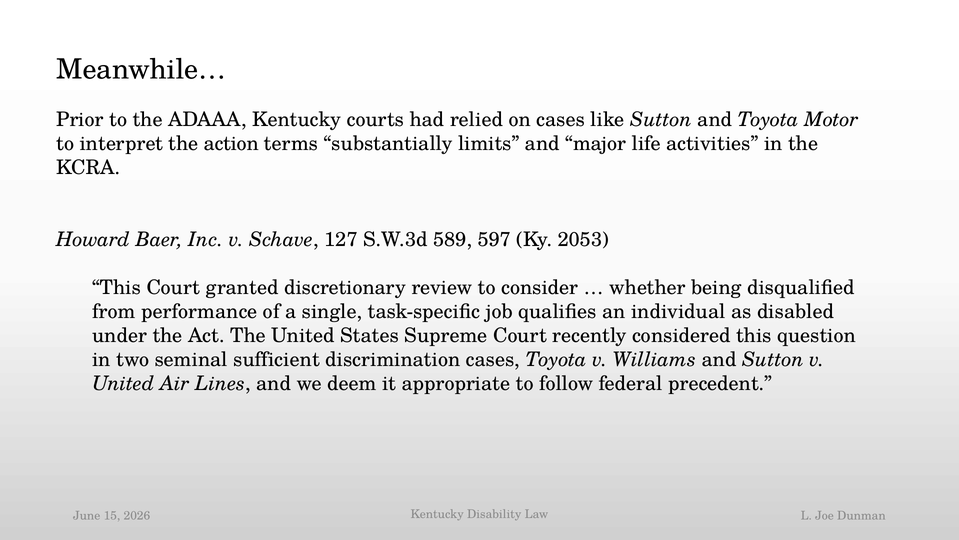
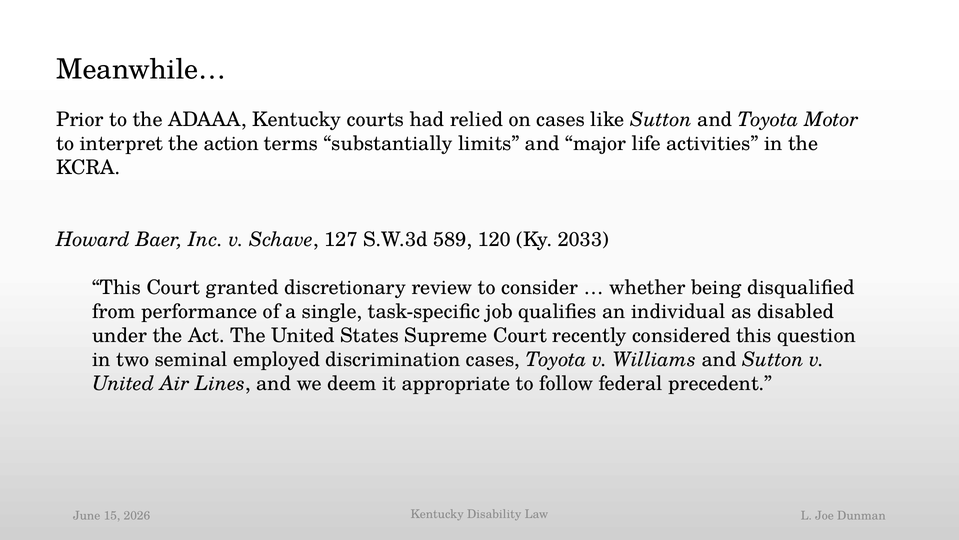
597: 597 -> 120
2053: 2053 -> 2033
sufficient: sufficient -> employed
